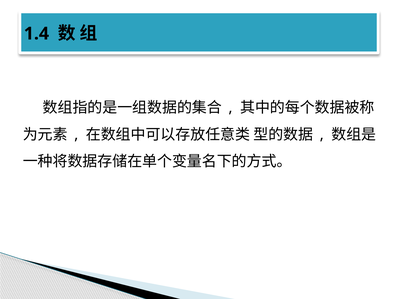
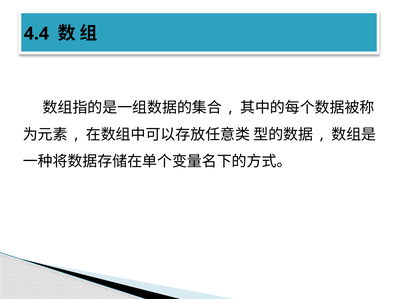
1.4: 1.4 -> 4.4
